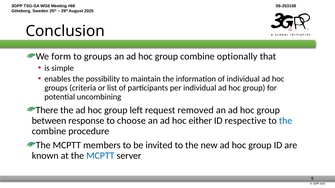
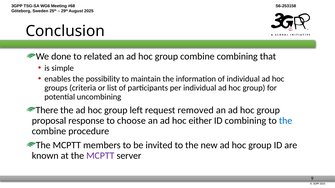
form: form -> done
to groups: groups -> related
combine optionally: optionally -> combining
between: between -> proposal
ID respective: respective -> combining
MCPTT at (100, 156) colour: blue -> purple
